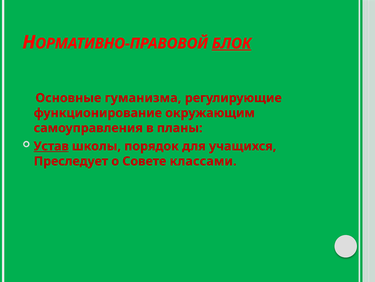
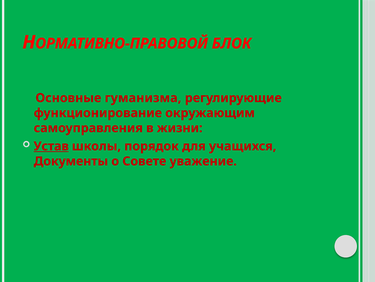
БЛОК underline: present -> none
планы: планы -> жизни
Преследует: Преследует -> Документы
классами: классами -> уважение
